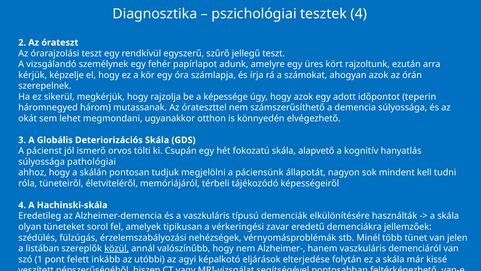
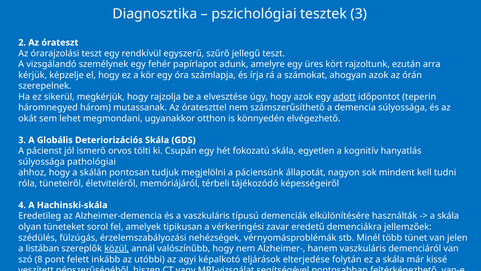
tesztek 4: 4 -> 3
képessége: képessége -> elvesztése
adott underline: none -> present
alapvető: alapvető -> egyetlen
1: 1 -> 8
